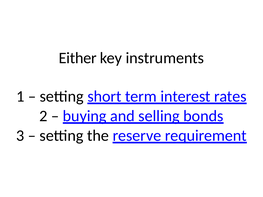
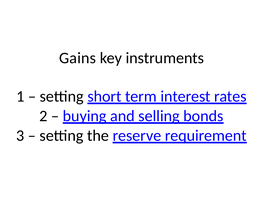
Either: Either -> Gains
